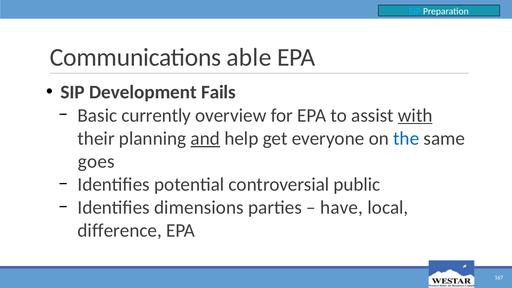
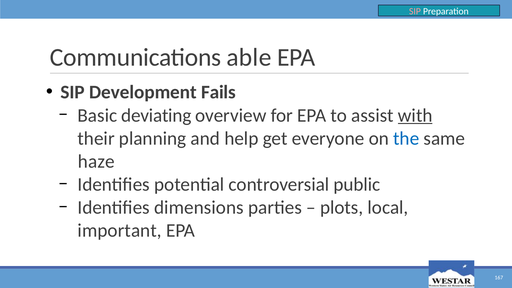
SIP at (415, 11) colour: light blue -> pink
currently: currently -> deviating
and underline: present -> none
goes: goes -> haze
have: have -> plots
difference: difference -> important
